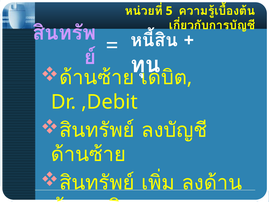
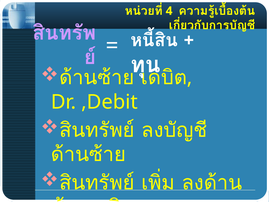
5: 5 -> 4
